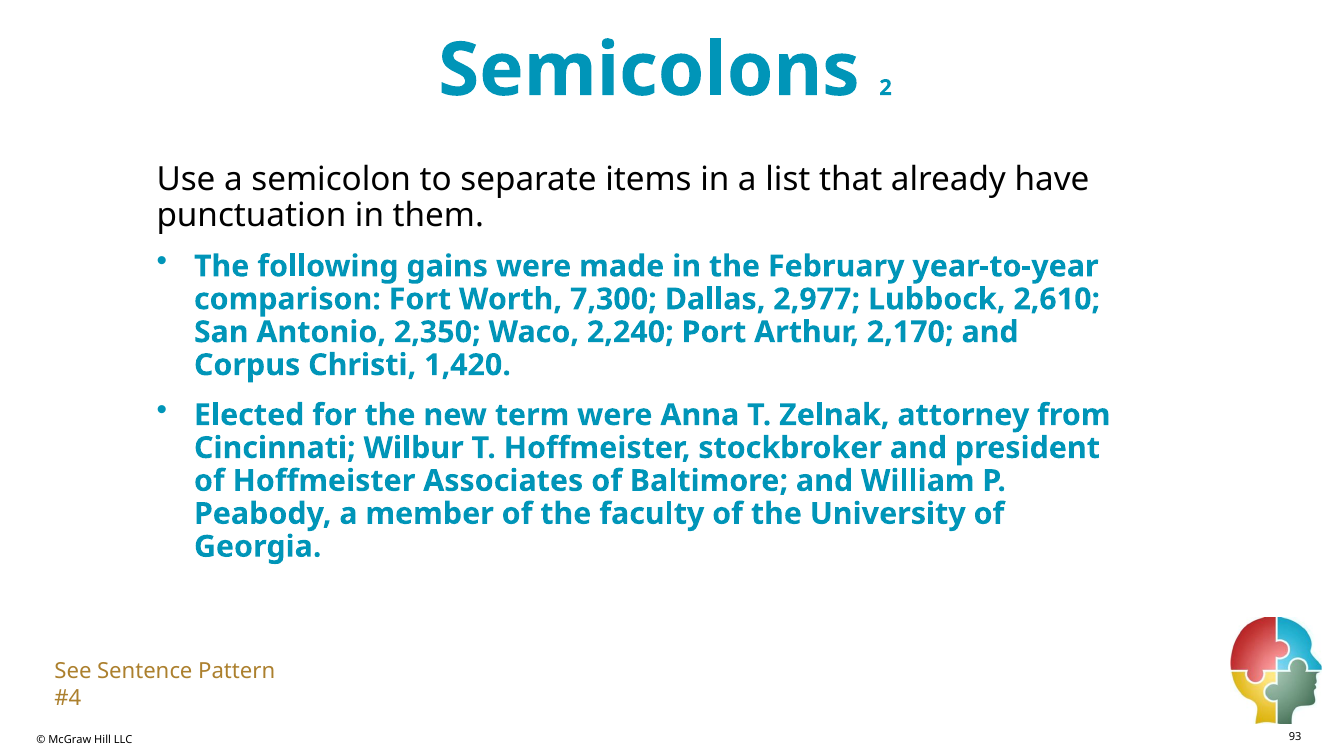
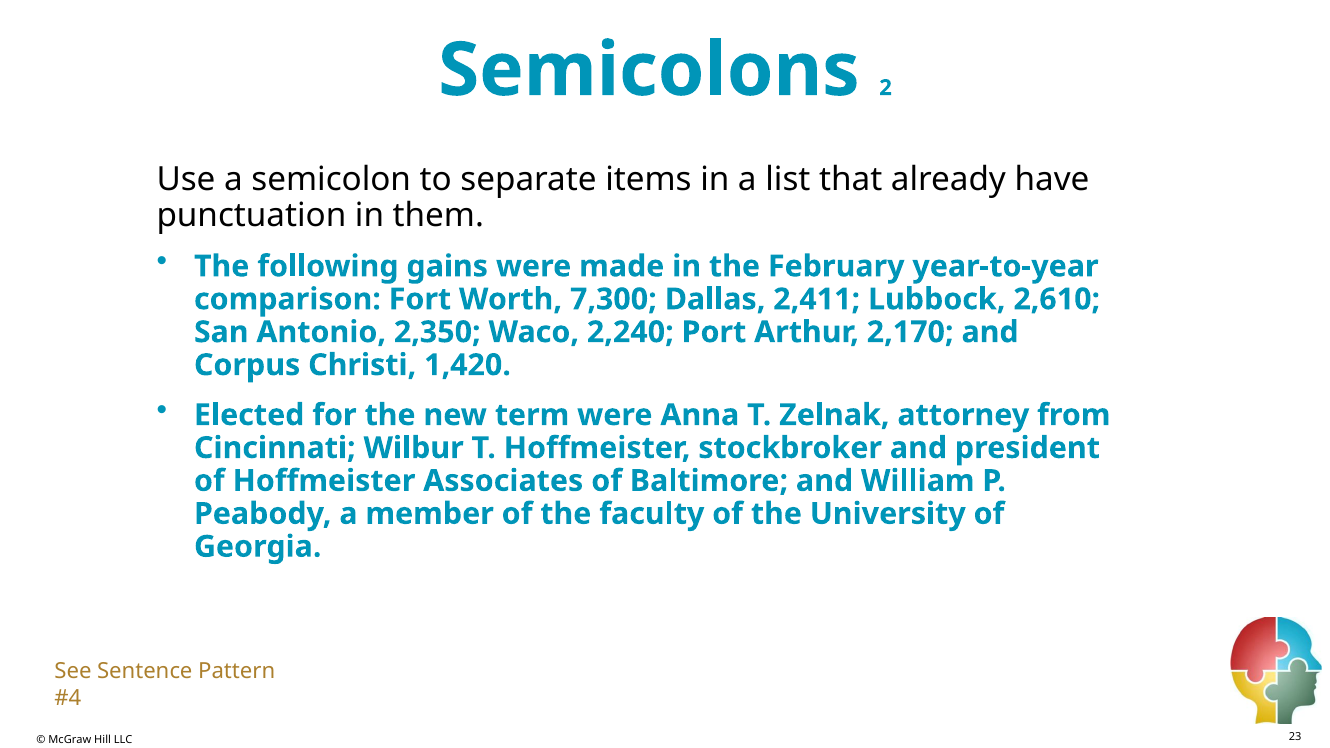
2,977: 2,977 -> 2,411
93: 93 -> 23
